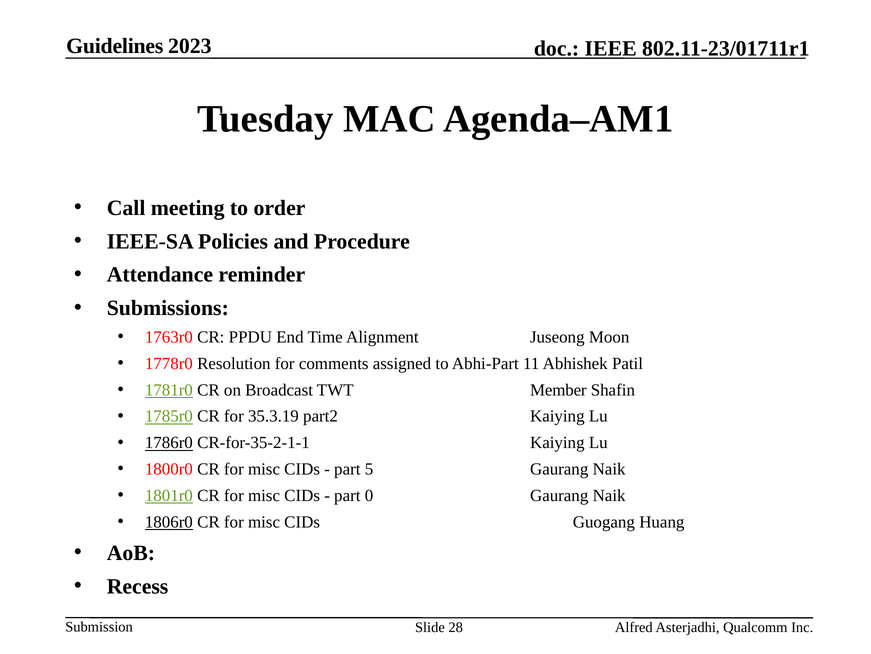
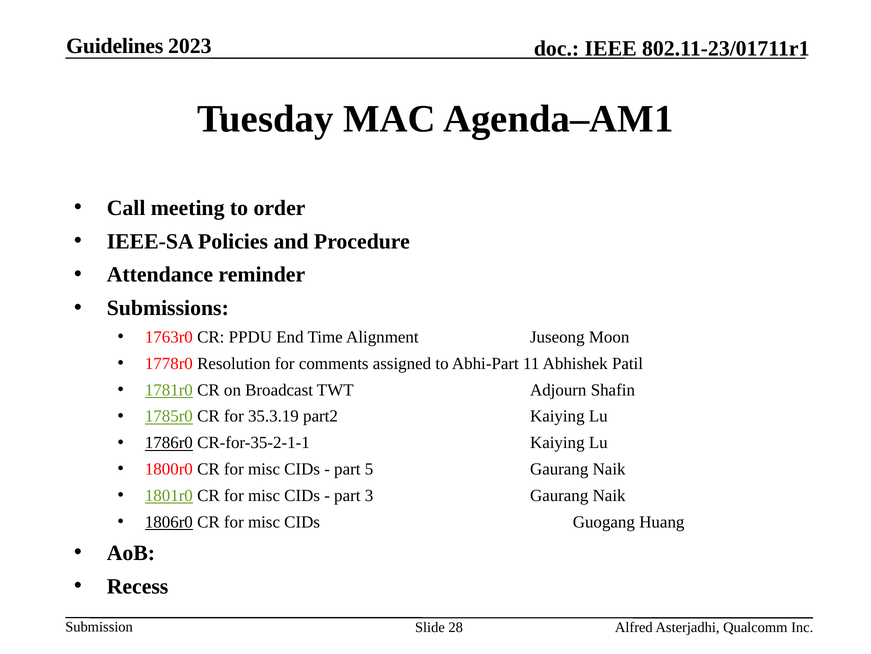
Member: Member -> Adjourn
0: 0 -> 3
